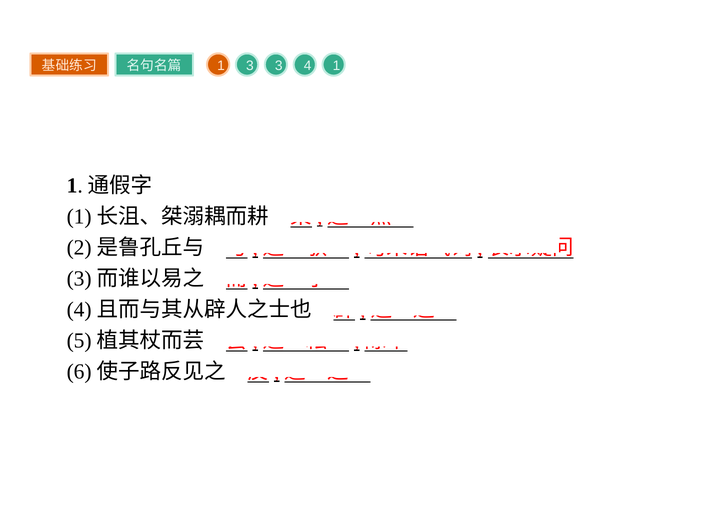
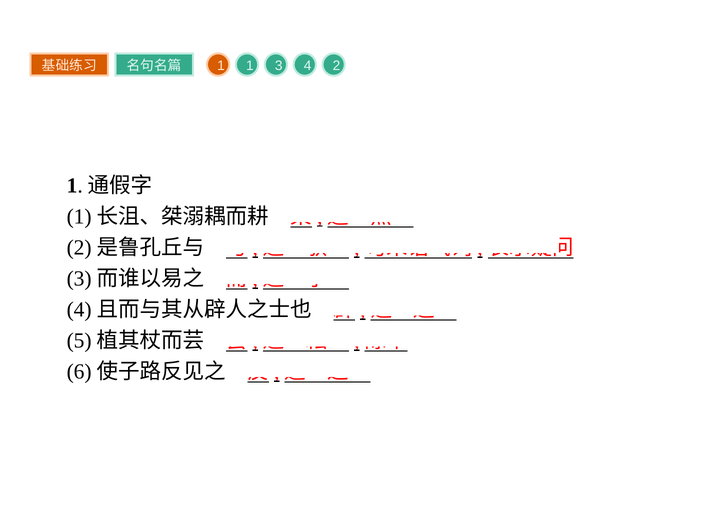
1 3: 3 -> 1
4 1: 1 -> 2
